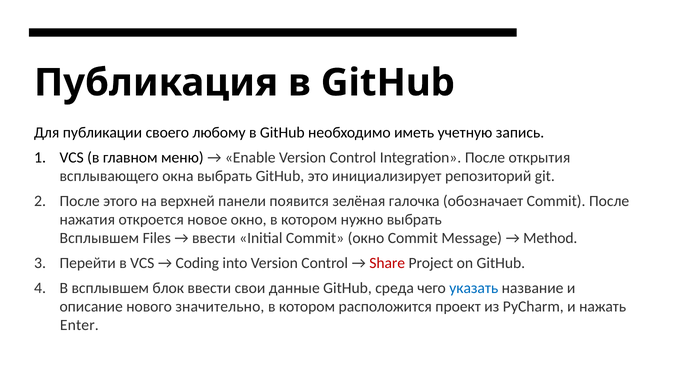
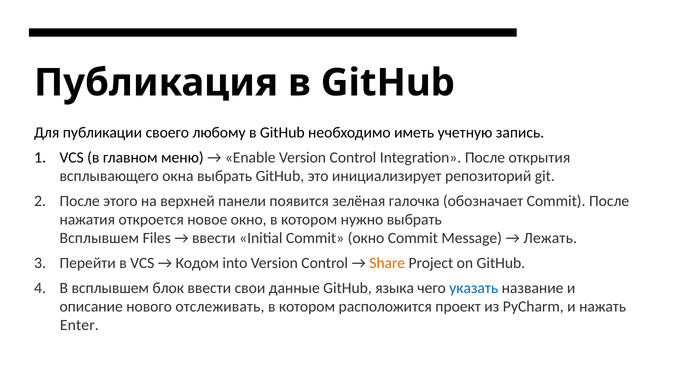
Method: Method -> Лежать
Coding: Coding -> Кодом
Share colour: red -> orange
среда: среда -> языка
значительно: значительно -> отслеживать
